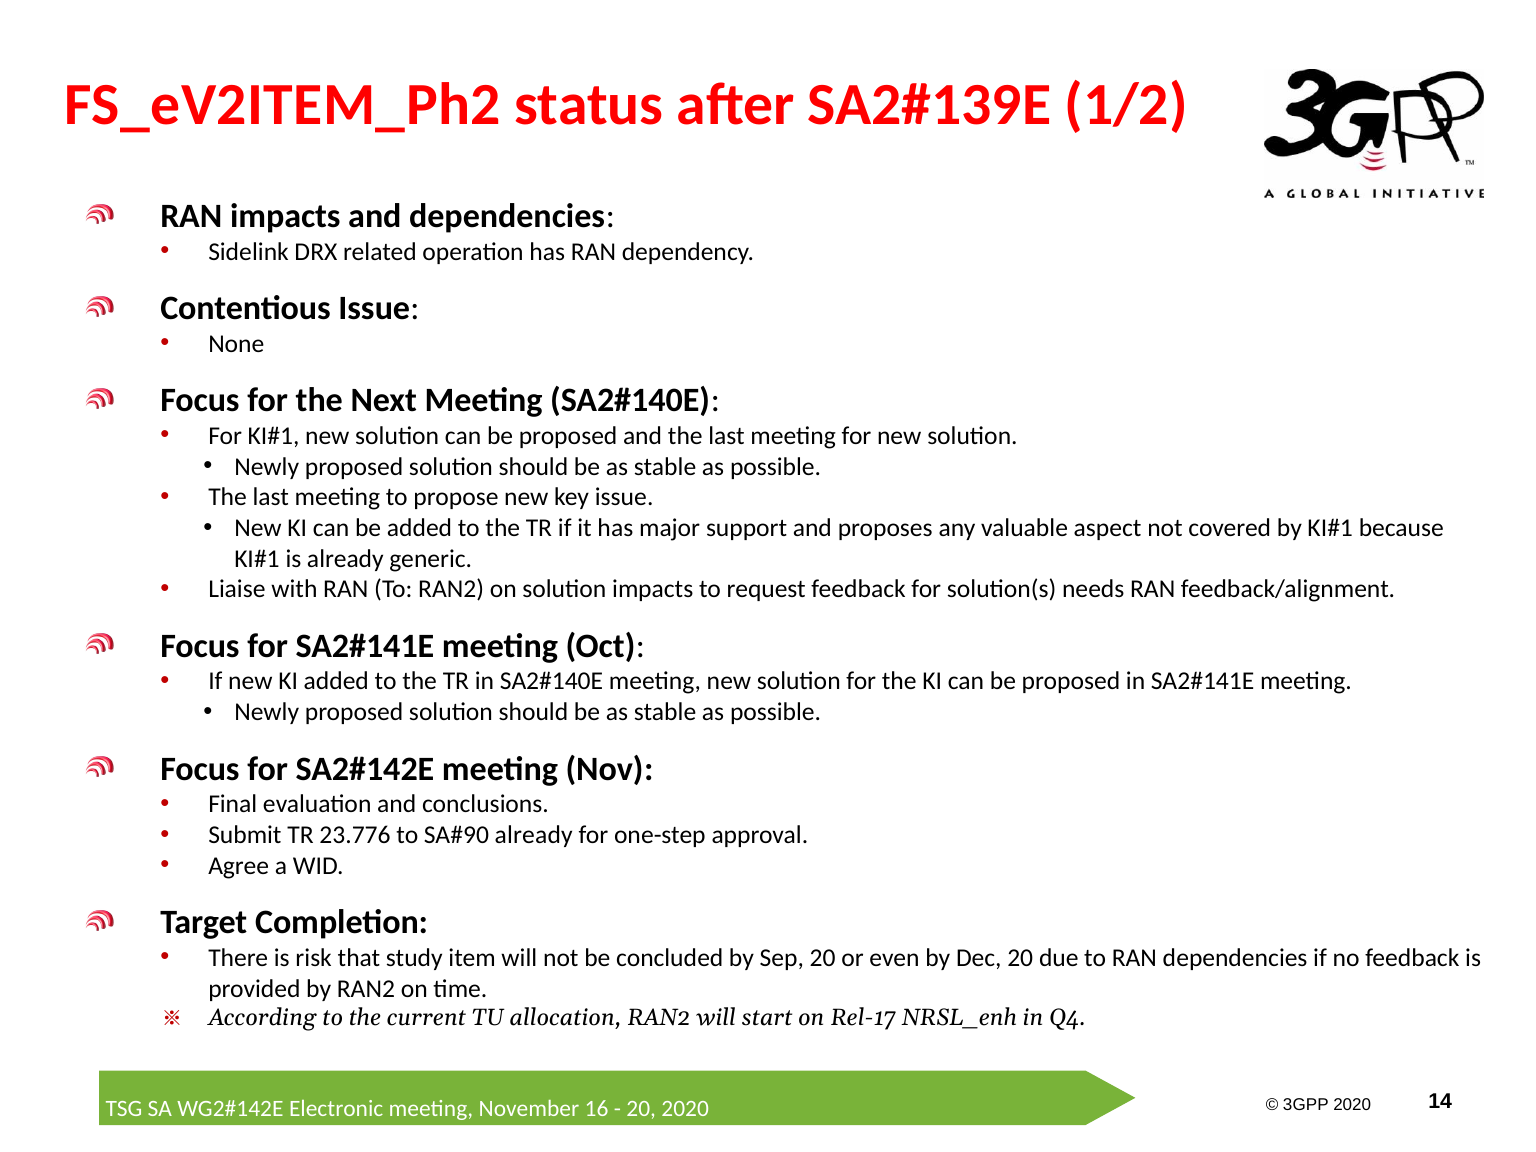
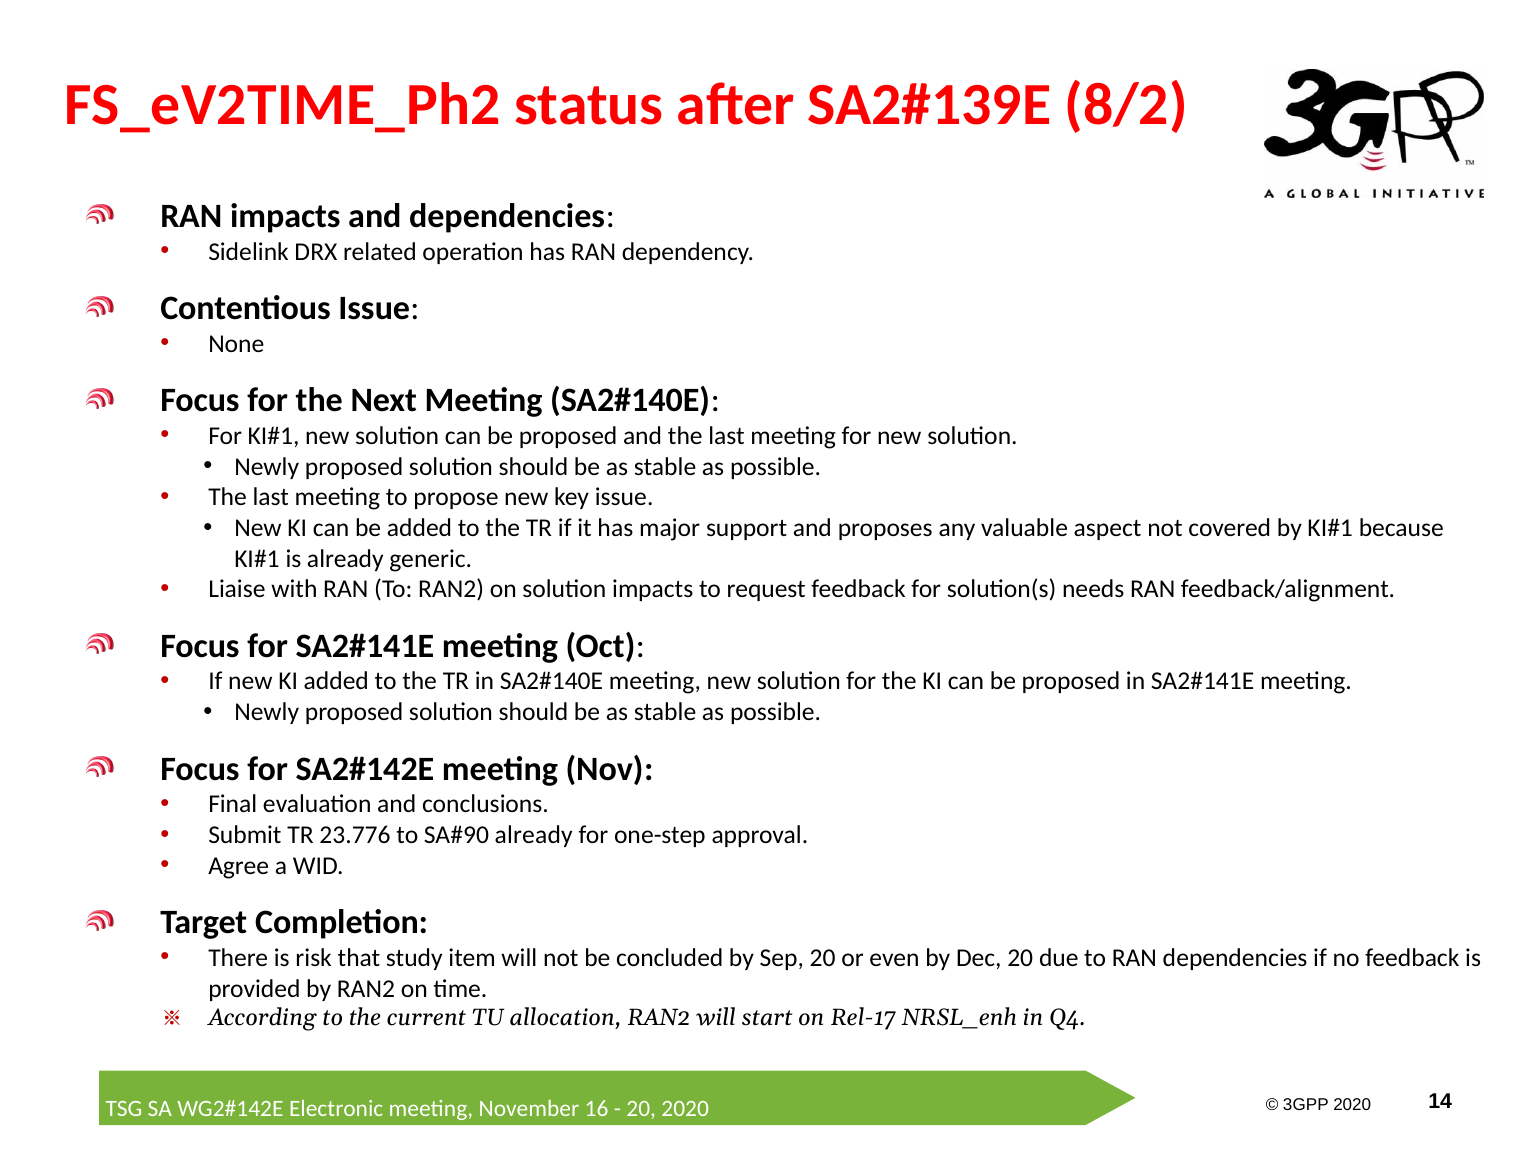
FS_eV2ITEM_Ph2: FS_eV2ITEM_Ph2 -> FS_eV2TIME_Ph2
1/2: 1/2 -> 8/2
